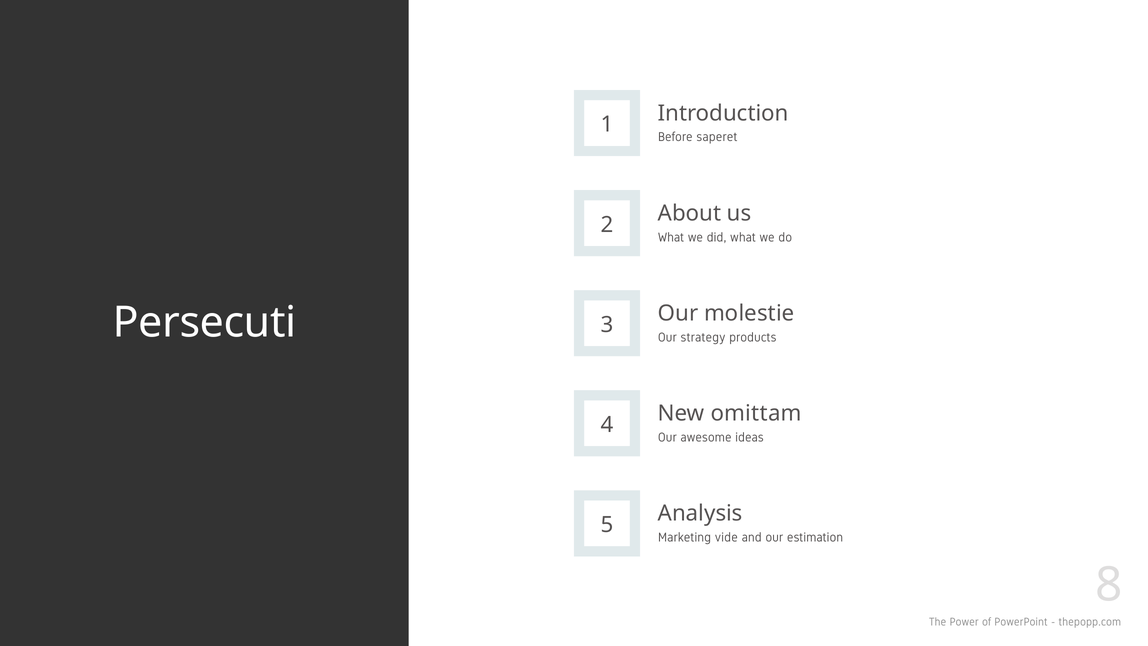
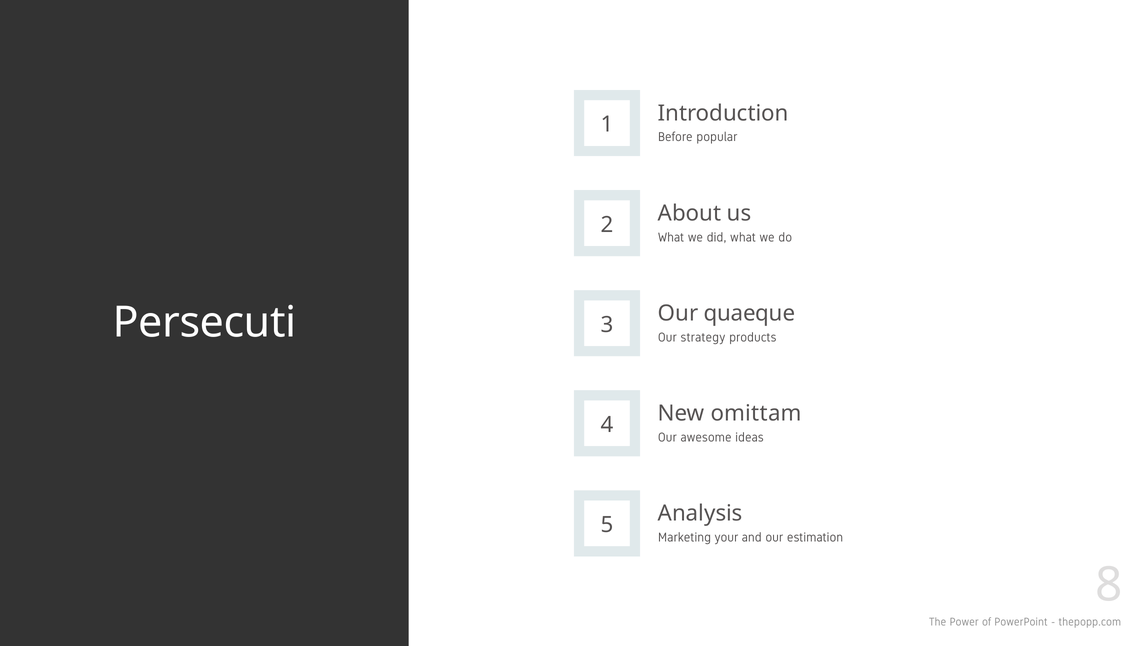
saperet: saperet -> popular
molestie: molestie -> quaeque
vide: vide -> your
